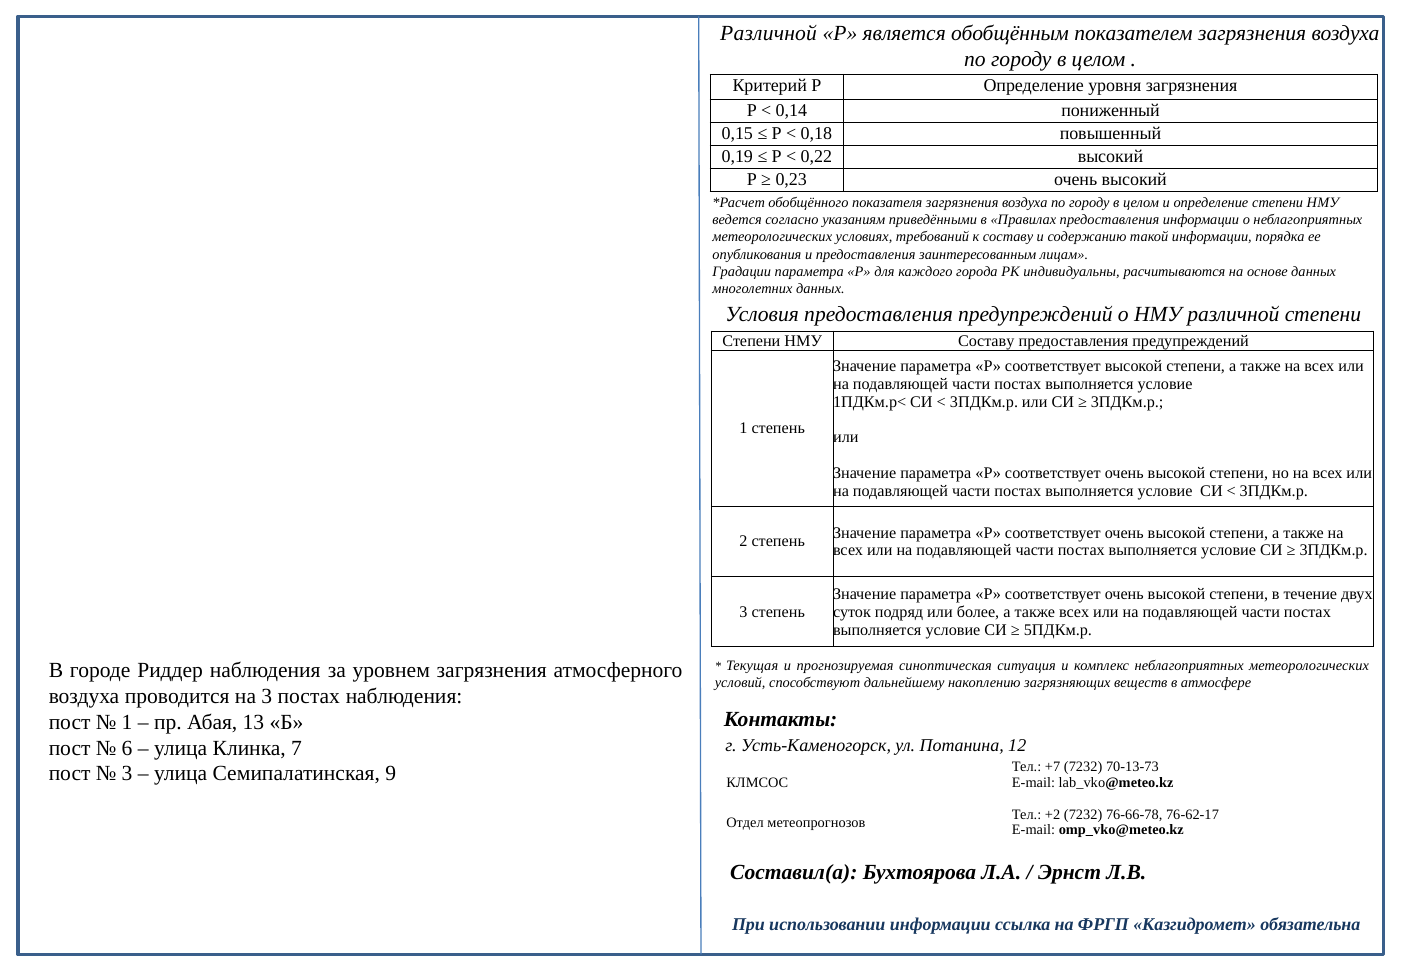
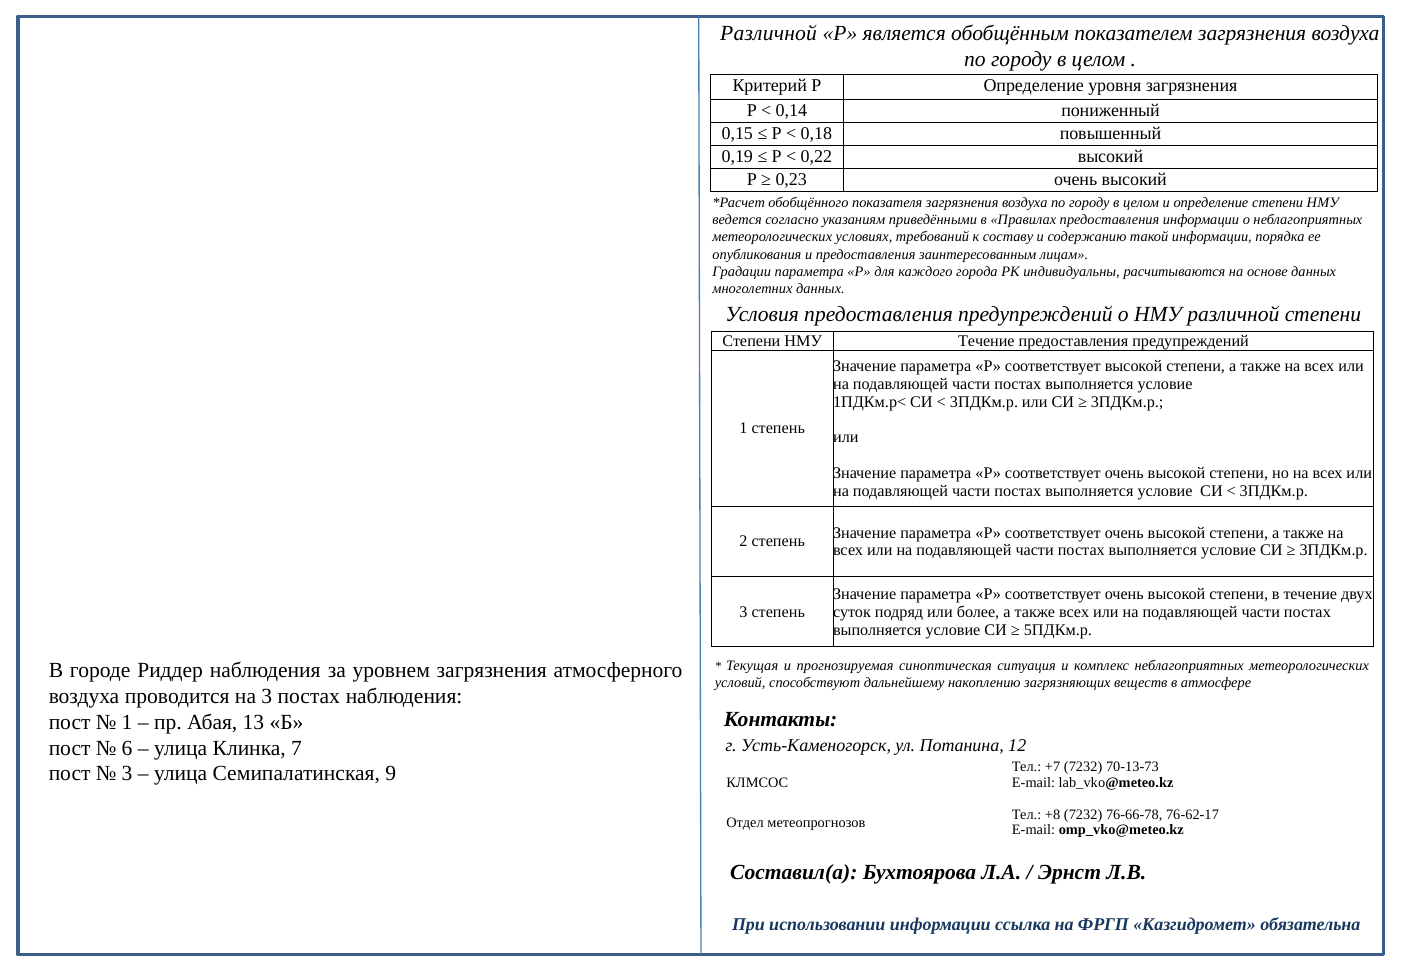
НМУ Составу: Составу -> Течение
+2: +2 -> +8
